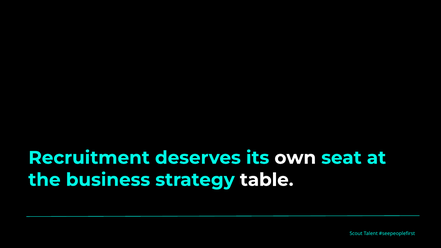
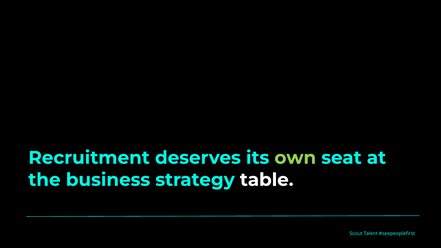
own colour: white -> light green
